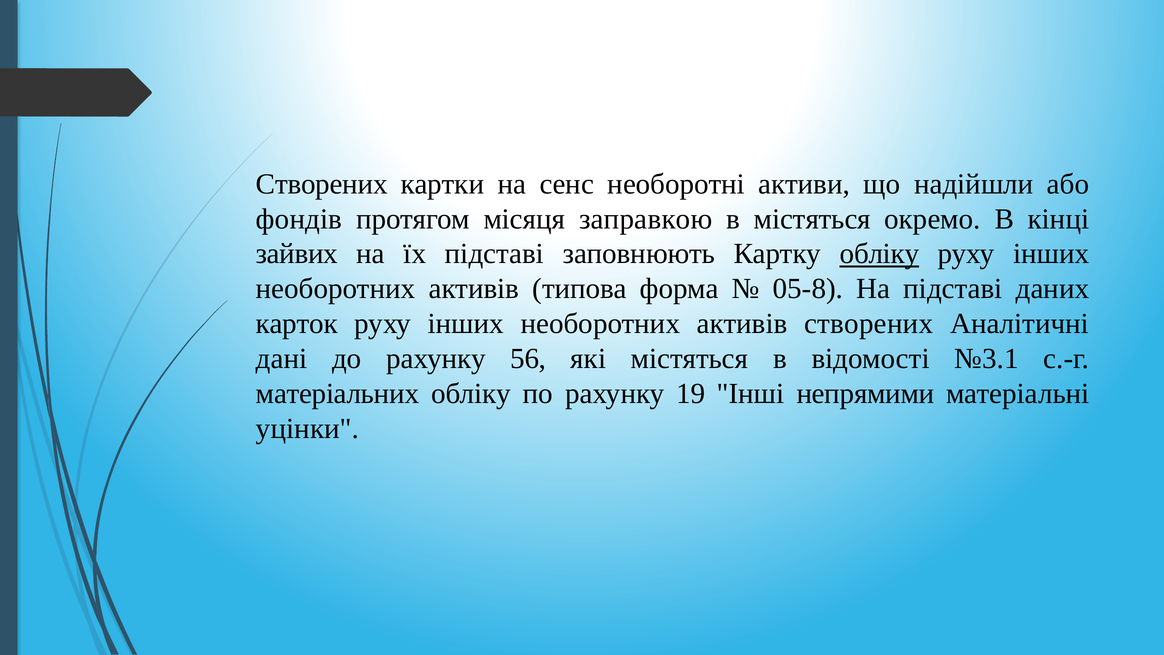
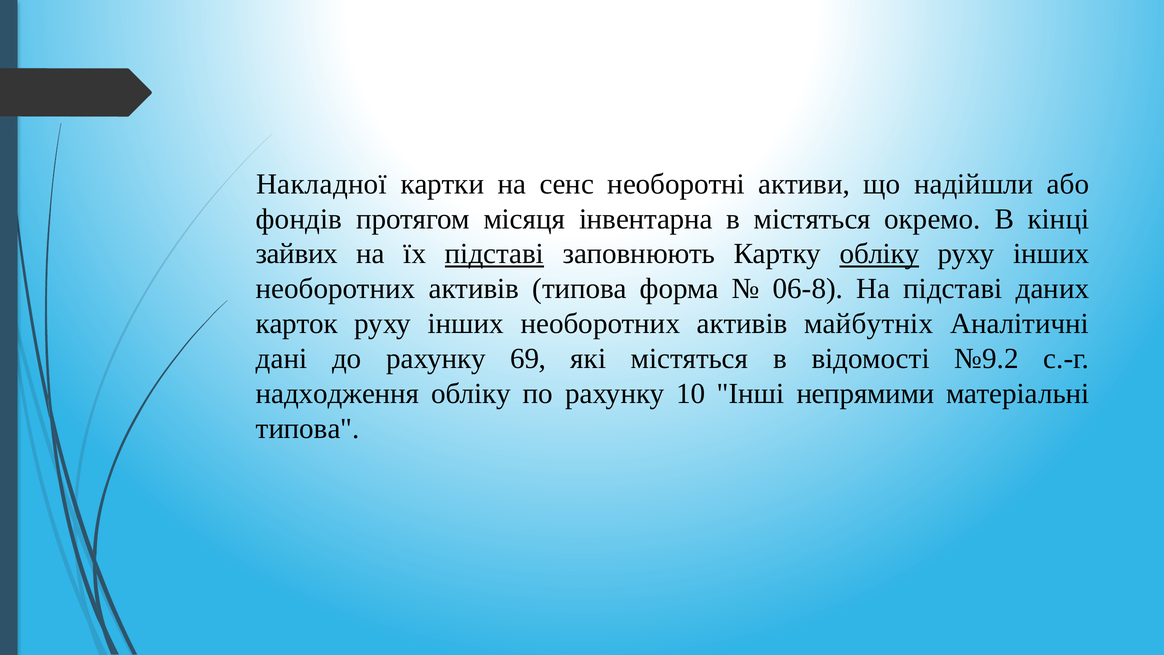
Створених at (322, 184): Створених -> Накладної
заправкою: заправкою -> інвентарна
підставі at (494, 254) underline: none -> present
05-8: 05-8 -> 06-8
активів створених: створених -> майбутніх
56: 56 -> 69
№3.1: №3.1 -> №9.2
матеріальних: матеріальних -> надходження
19: 19 -> 10
уцінки at (308, 428): уцінки -> типова
